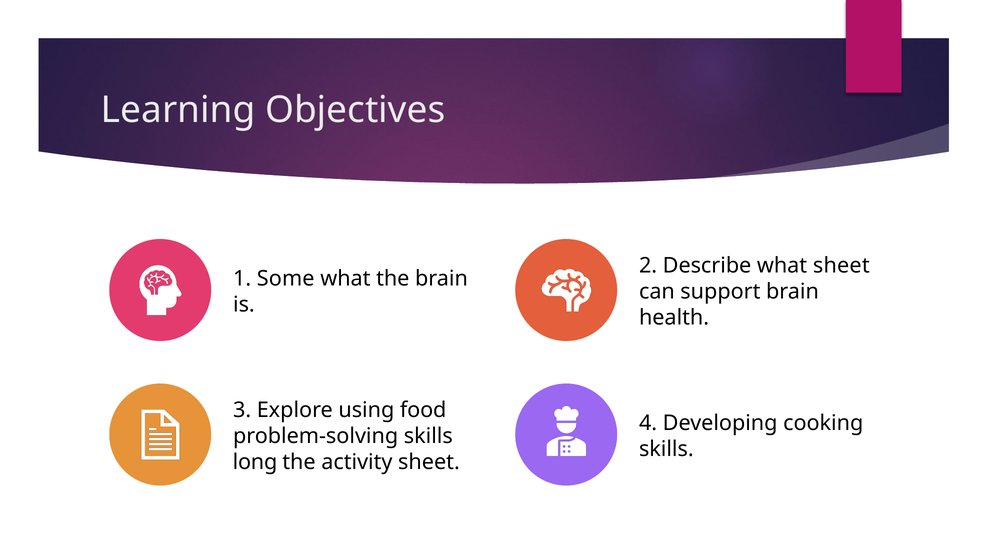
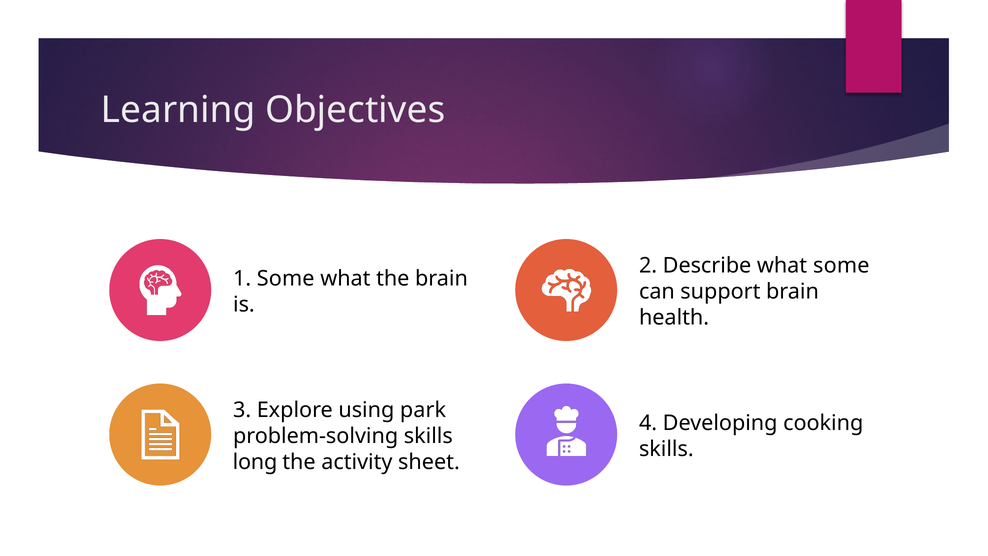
what sheet: sheet -> some
food: food -> park
